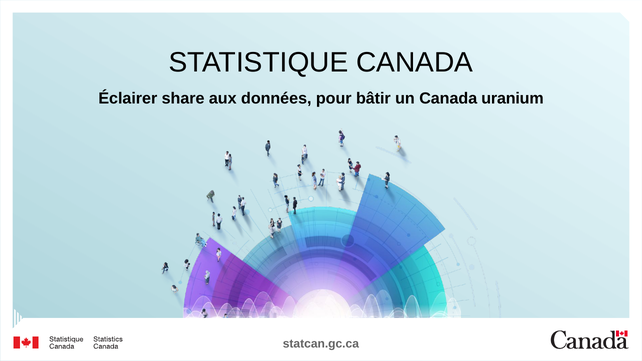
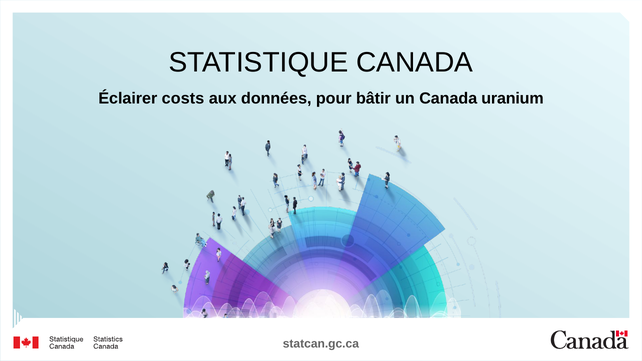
share: share -> costs
